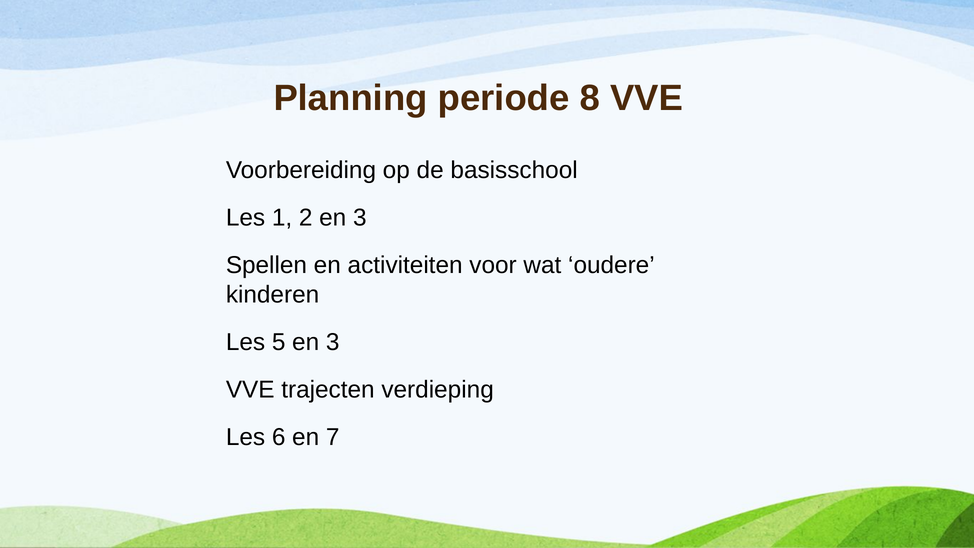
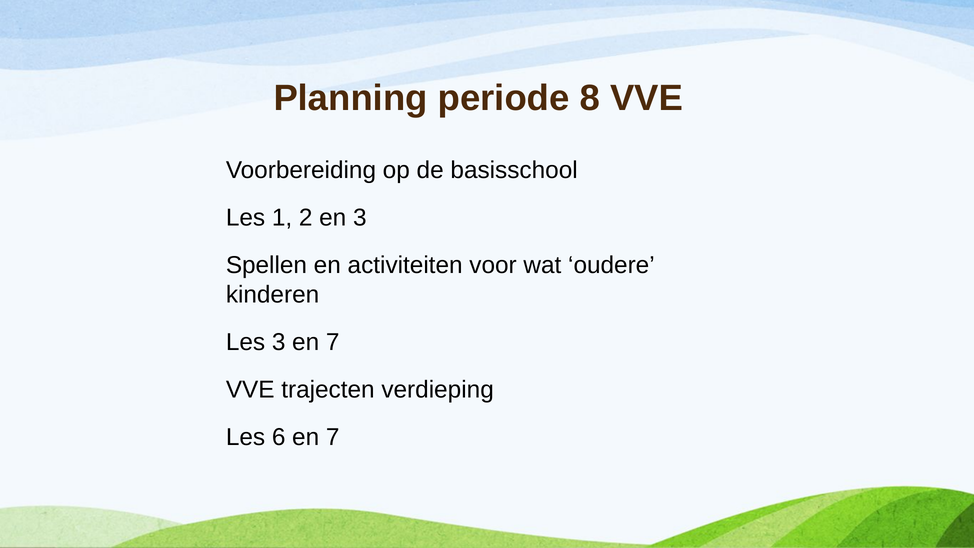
Les 5: 5 -> 3
3 at (333, 342): 3 -> 7
